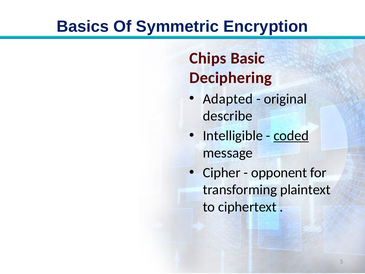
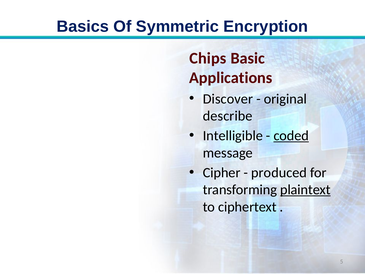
Deciphering: Deciphering -> Applications
Adapted: Adapted -> Discover
opponent: opponent -> produced
plaintext underline: none -> present
